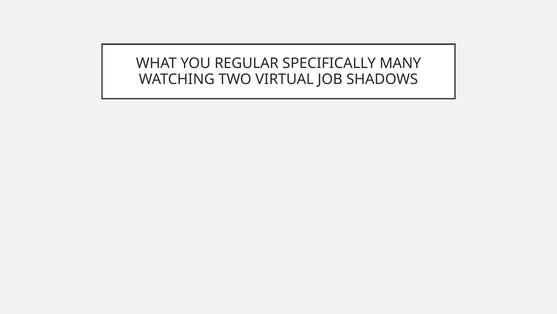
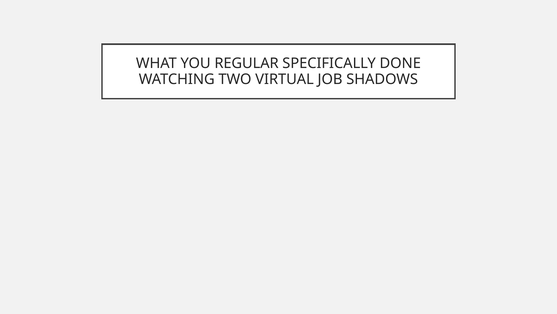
MANY: MANY -> DONE
